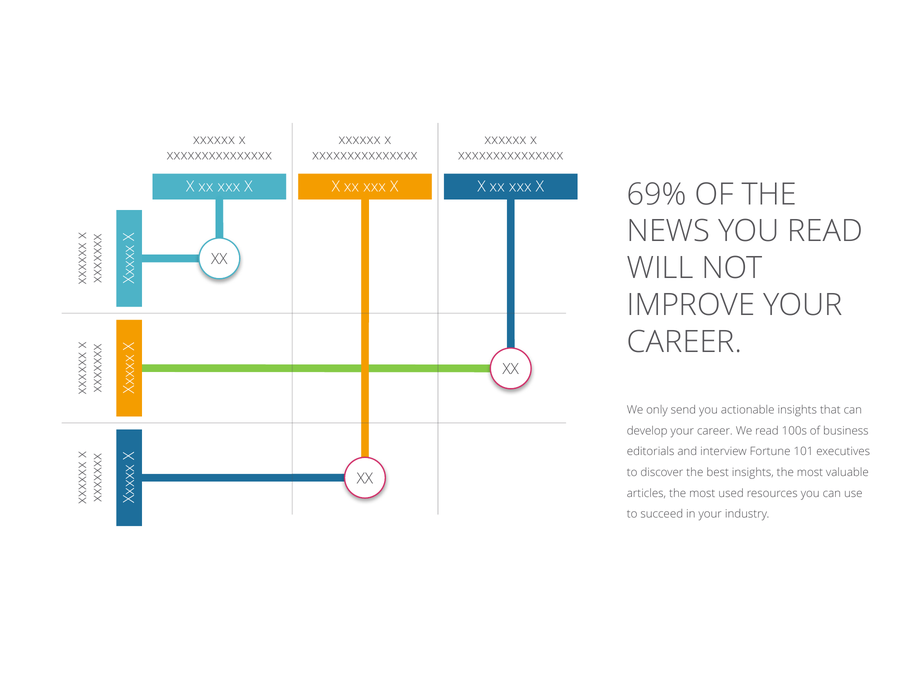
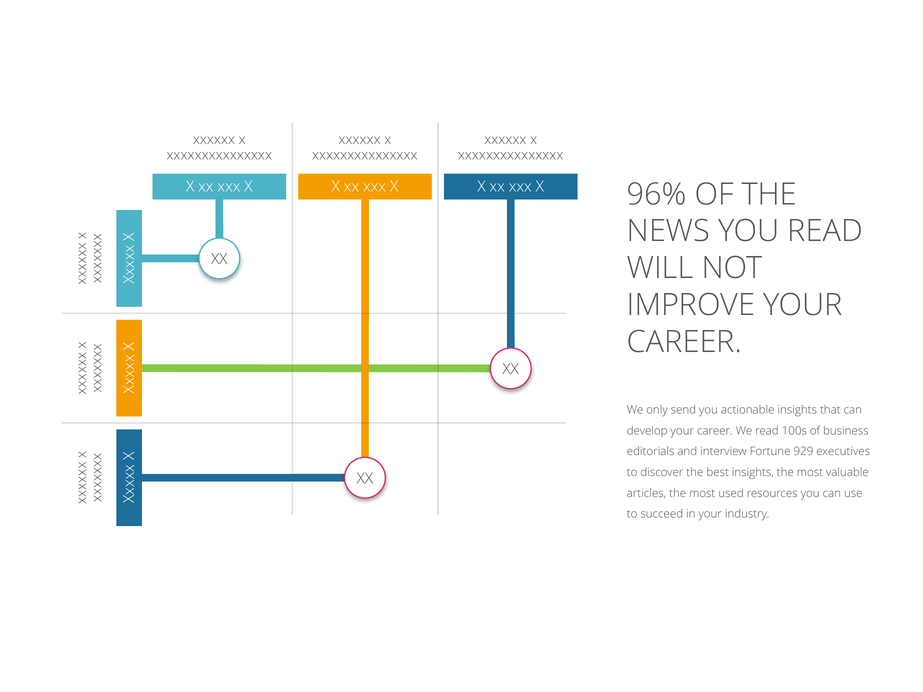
69%: 69% -> 96%
101: 101 -> 929
